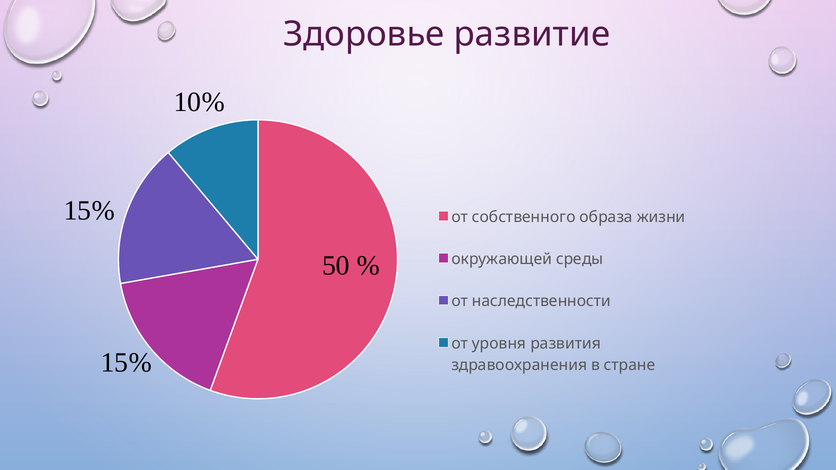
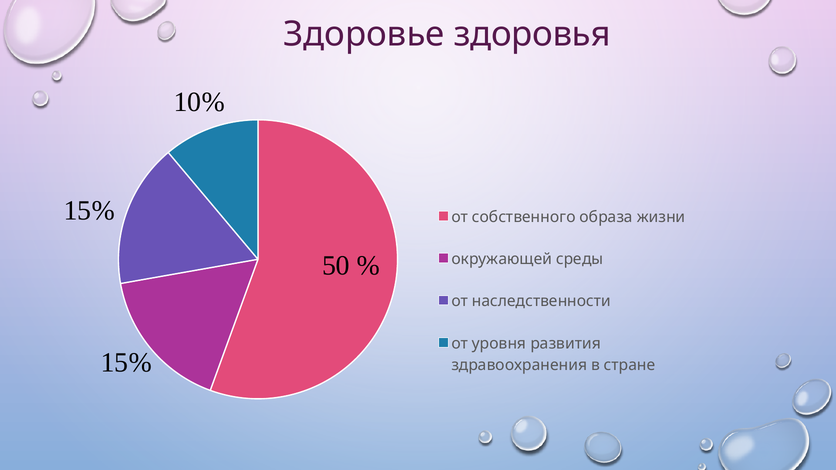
развитие: развитие -> здоровья
